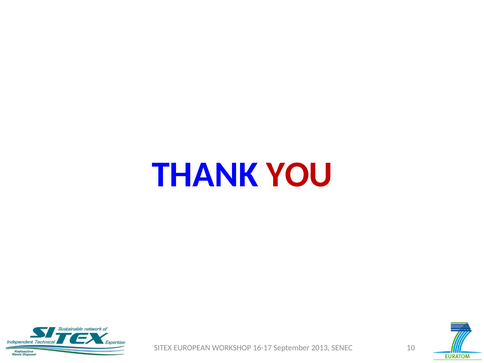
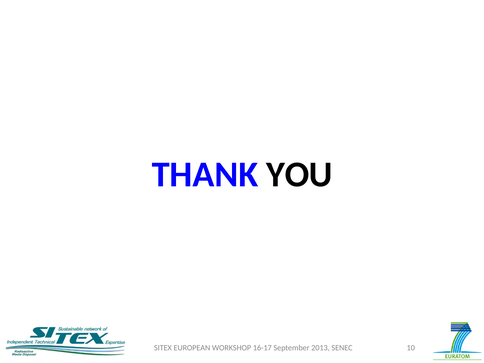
YOU colour: red -> black
